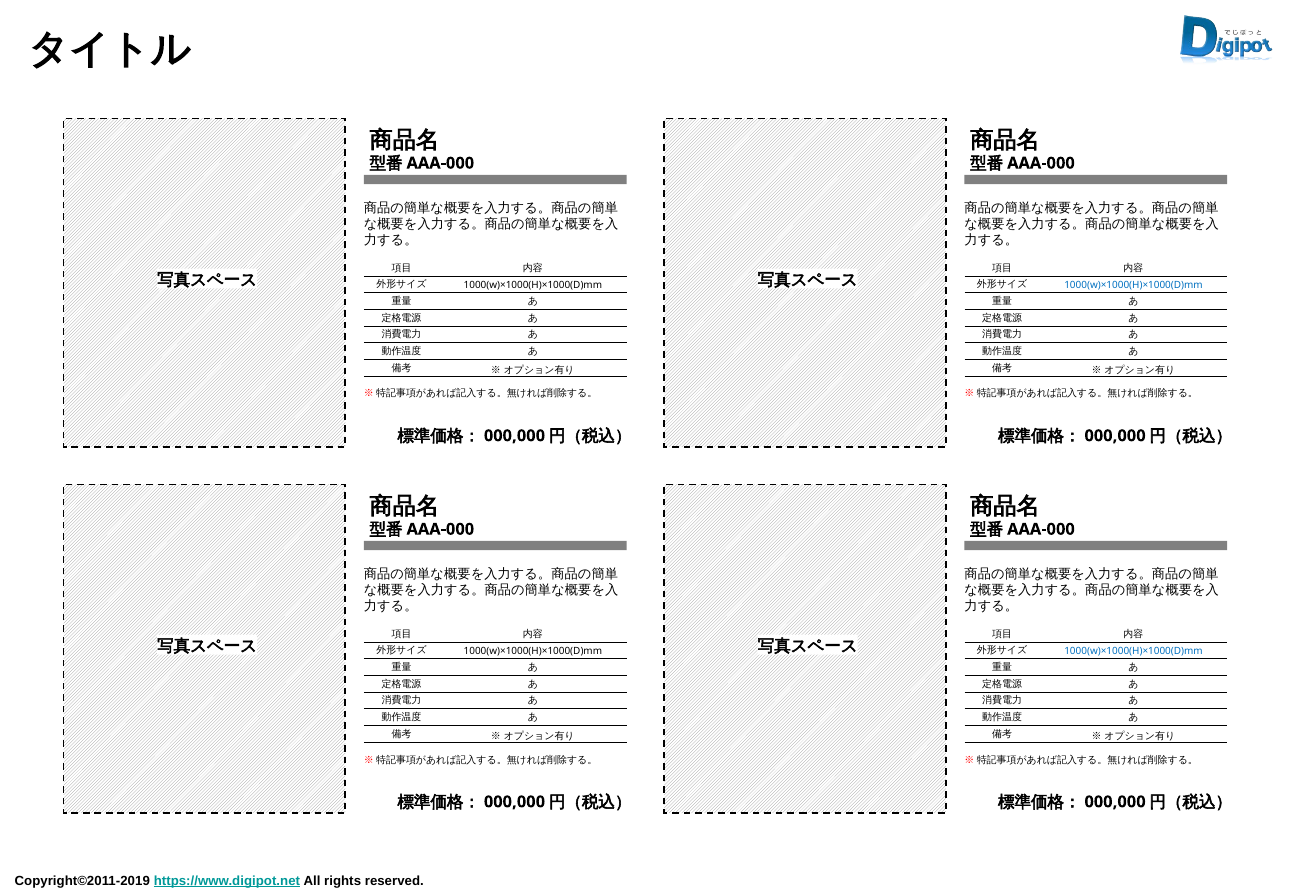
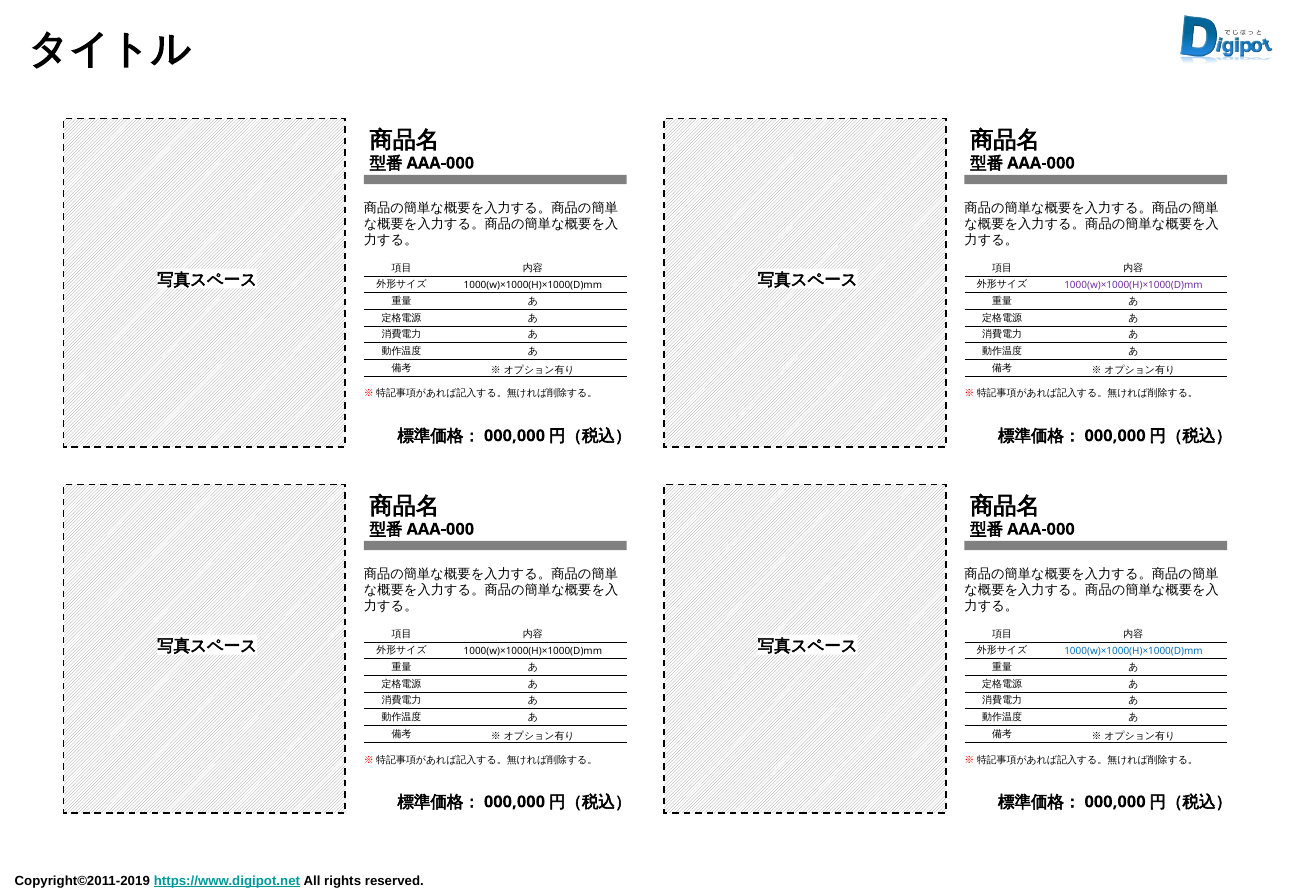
1000(w)×1000(H)×1000(D)mm at (1134, 285) colour: blue -> purple
